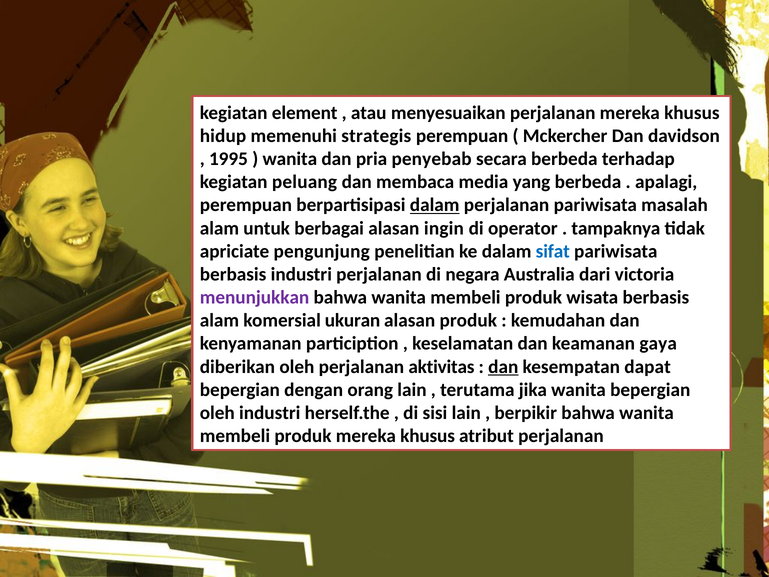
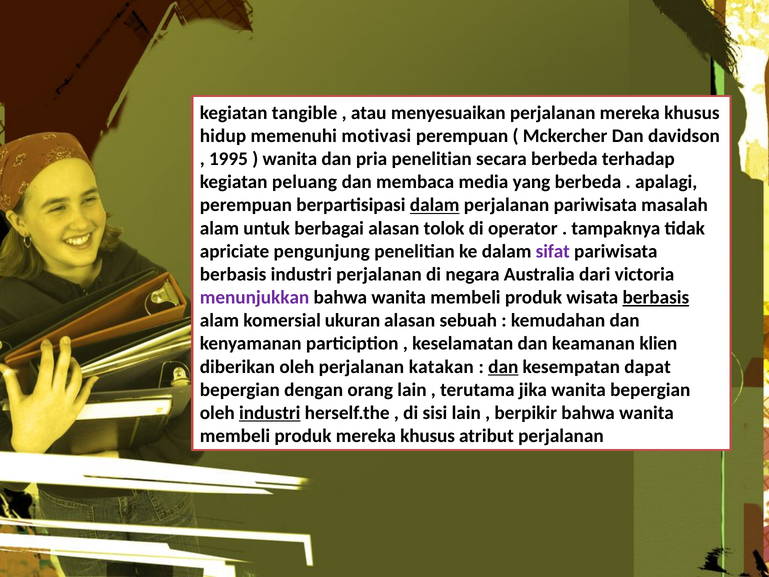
element: element -> tangible
strategis: strategis -> motivasi
pria penyebab: penyebab -> penelitian
ingin: ingin -> tolok
sifat colour: blue -> purple
berbasis at (656, 297) underline: none -> present
alasan produk: produk -> sebuah
gaya: gaya -> klien
aktivitas: aktivitas -> katakan
industri at (270, 413) underline: none -> present
